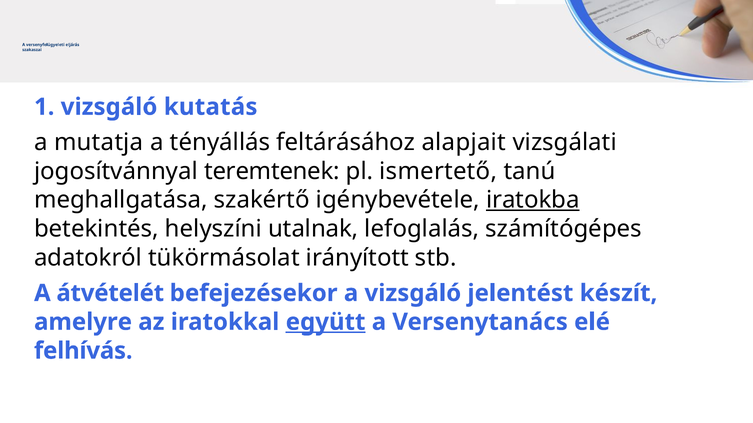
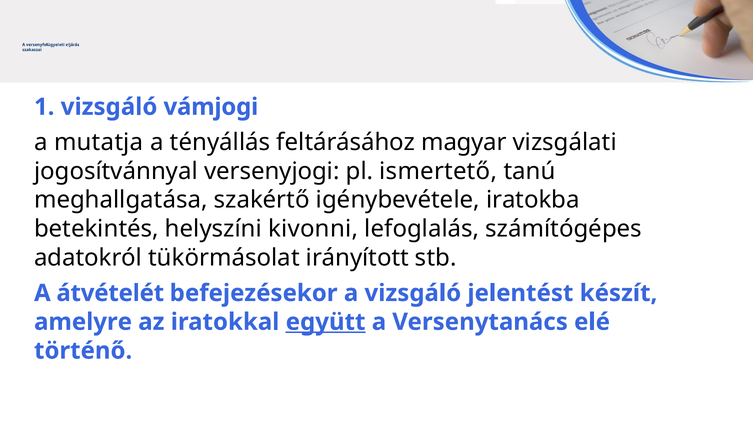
kutatás: kutatás -> vámjogi
alapjait: alapjait -> magyar
teremtenek: teremtenek -> versenyjogi
iratokba underline: present -> none
utalnak: utalnak -> kivonni
felhívás: felhívás -> történő
